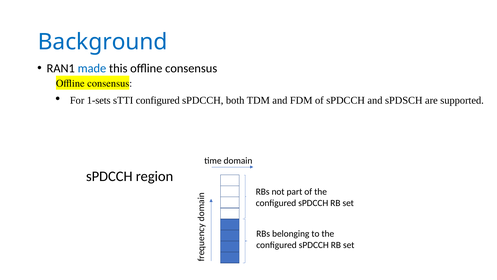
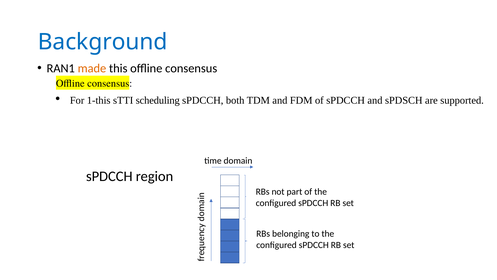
made colour: blue -> orange
1-sets: 1-sets -> 1-this
sTTI configured: configured -> scheduling
